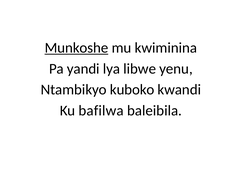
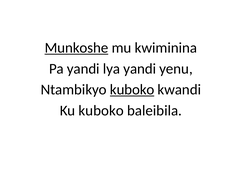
lya libwe: libwe -> yandi
kuboko at (132, 90) underline: none -> present
Ku bafilwa: bafilwa -> kuboko
